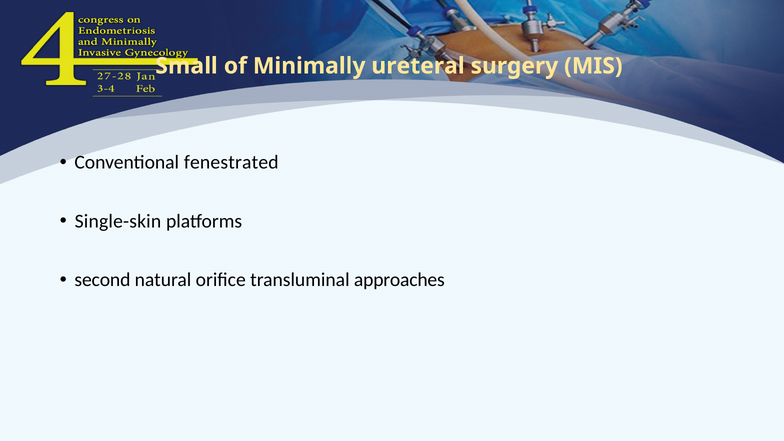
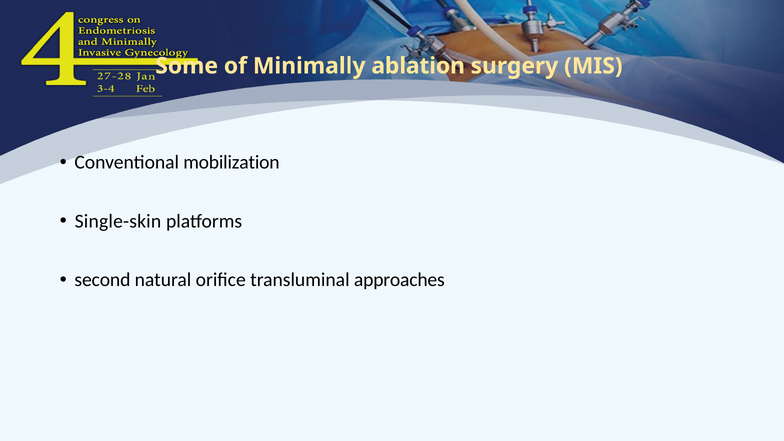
Small: Small -> Some
ureteral: ureteral -> ablation
fenestrated: fenestrated -> mobilization
